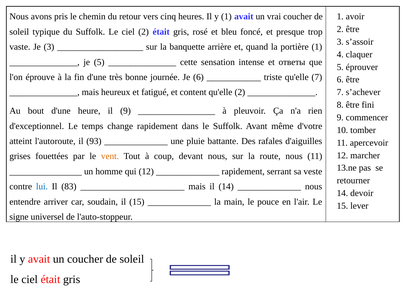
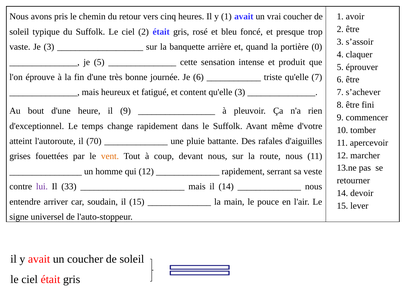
portière 1: 1 -> 0
ответы: ответы -> produit
qu'elle 2: 2 -> 3
93: 93 -> 70
lui colour: blue -> purple
83: 83 -> 33
